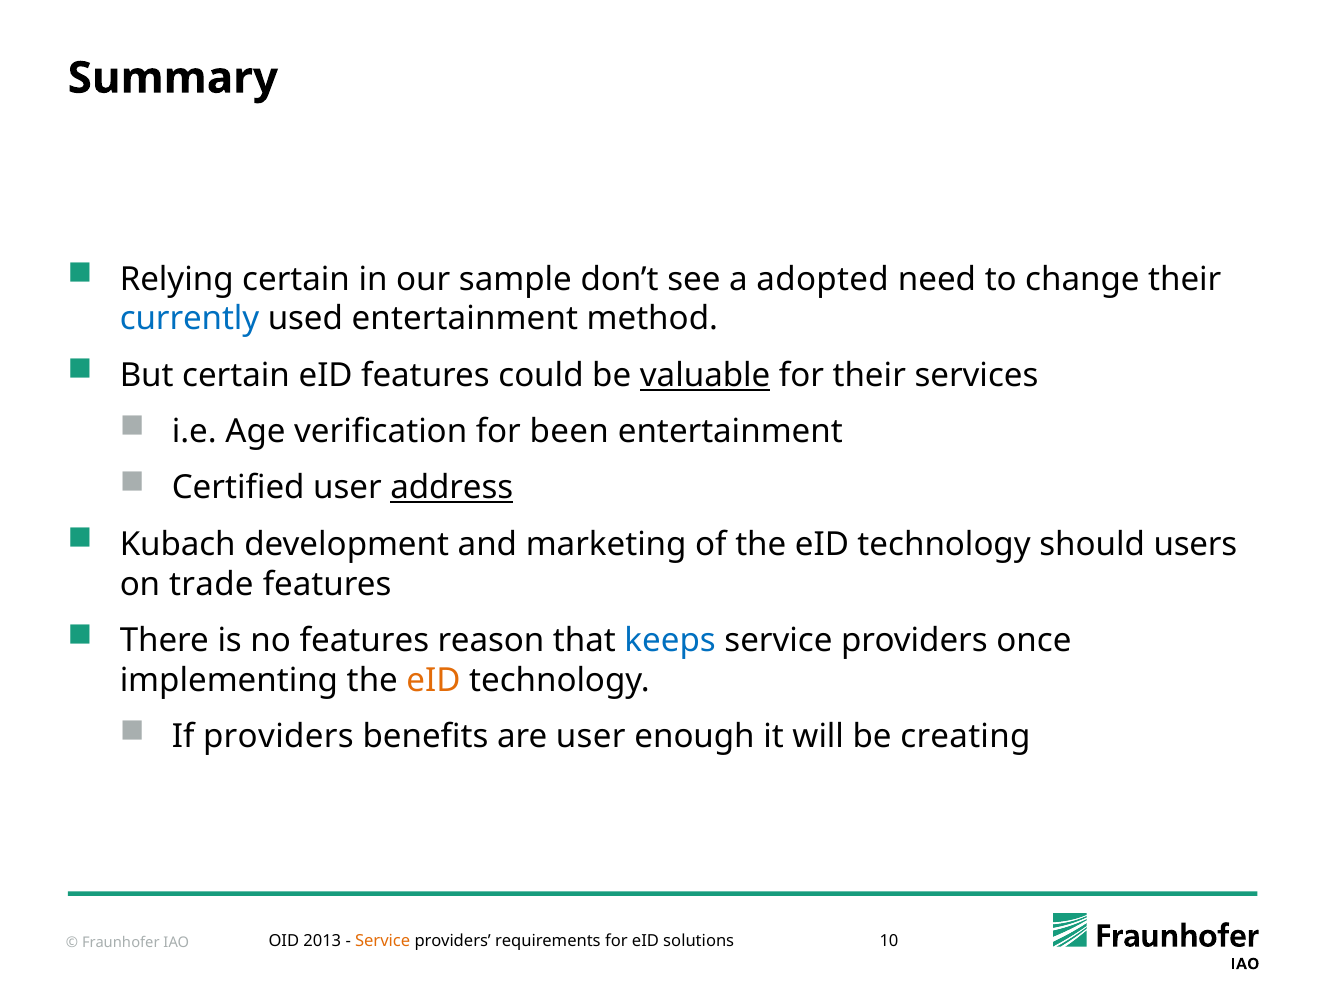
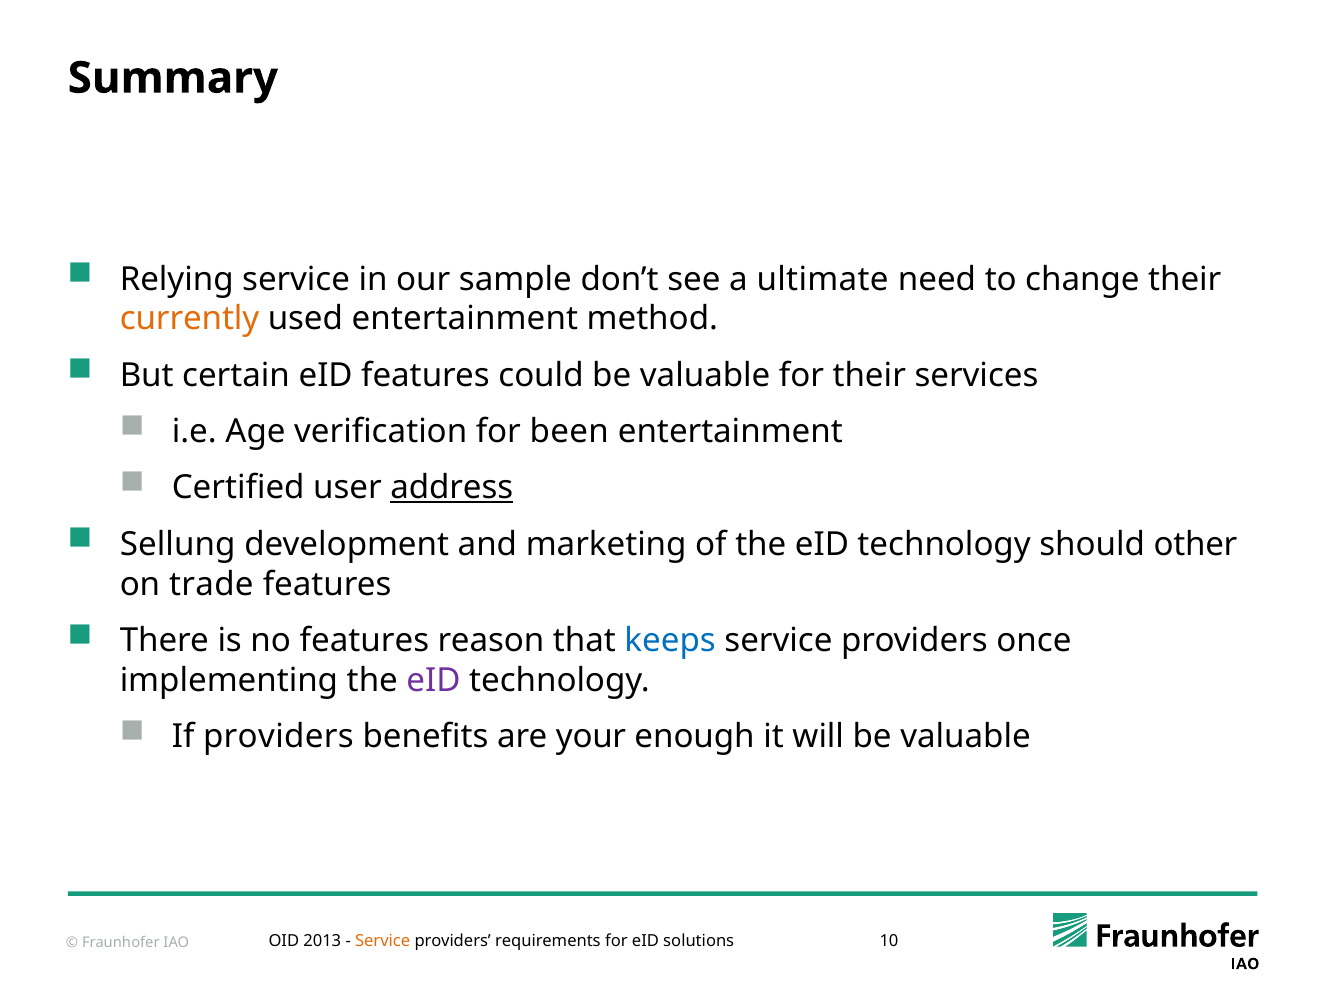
Relying certain: certain -> service
adopted: adopted -> ultimate
currently colour: blue -> orange
valuable at (705, 375) underline: present -> none
Kubach: Kubach -> Sellung
users: users -> other
eID at (433, 680) colour: orange -> purple
are user: user -> your
will be creating: creating -> valuable
